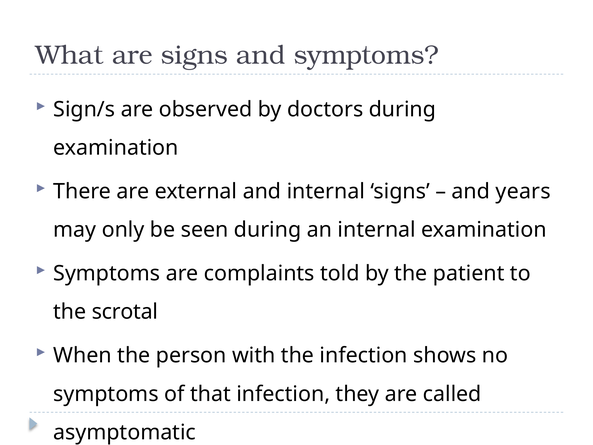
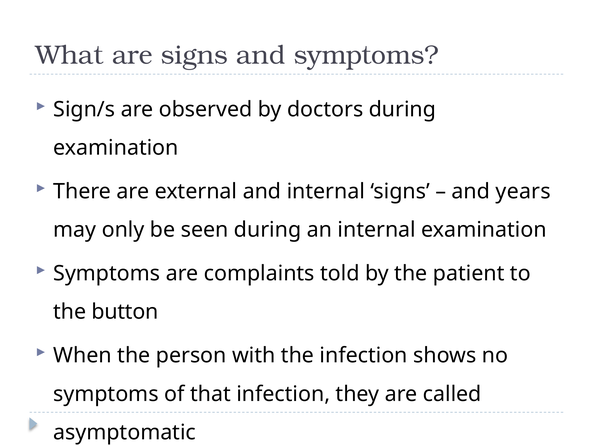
scrotal: scrotal -> button
